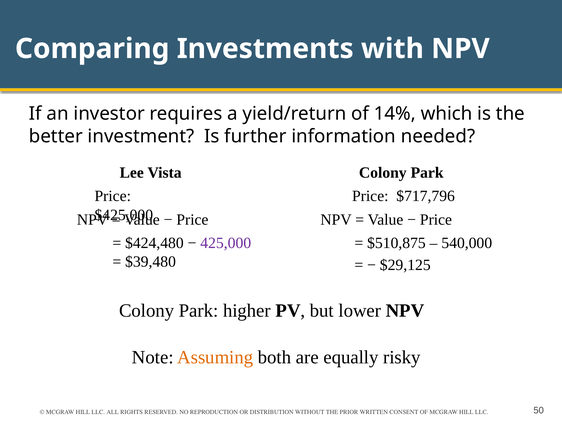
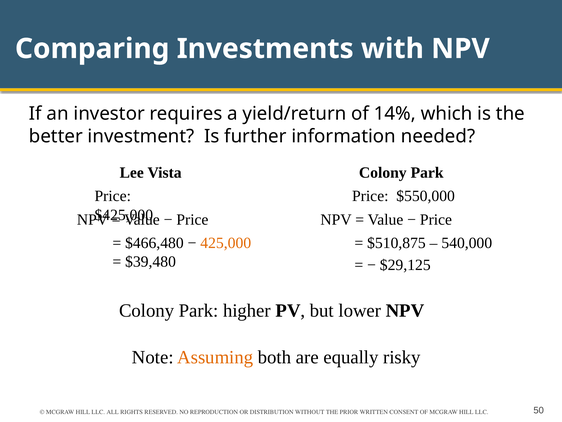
$717,796: $717,796 -> $550,000
$424,480: $424,480 -> $466,480
425,000 colour: purple -> orange
